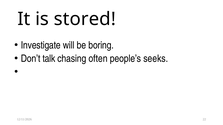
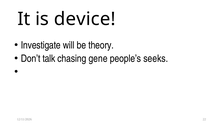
stored: stored -> device
boring: boring -> theory
often: often -> gene
